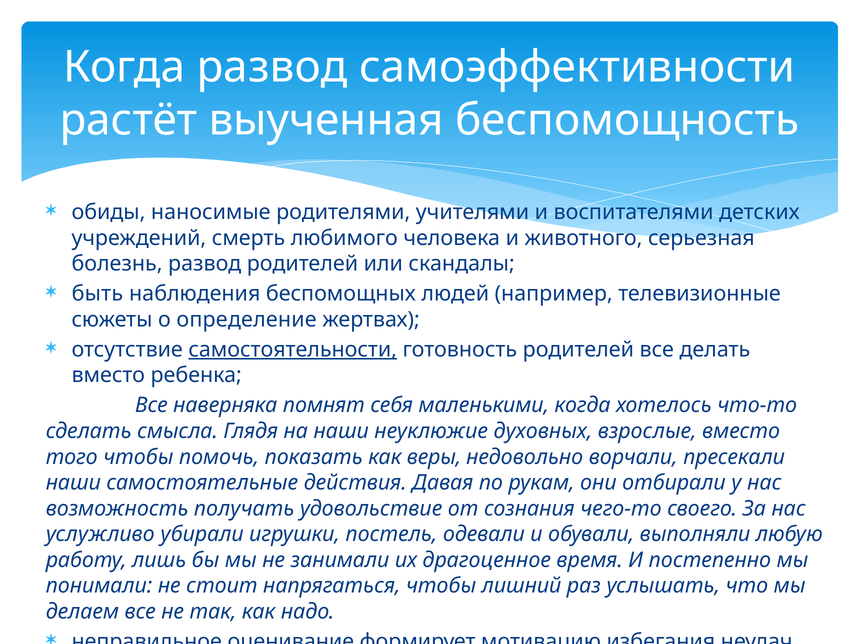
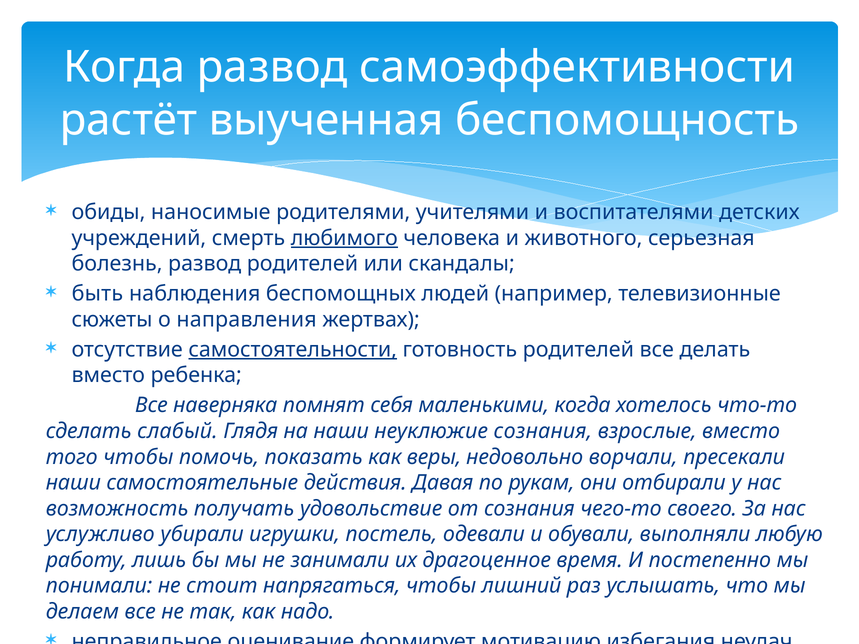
любимого underline: none -> present
определение: определение -> направления
смысла: смысла -> слабый
неуклюжие духовных: духовных -> сознания
